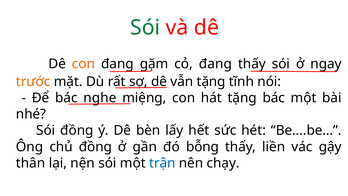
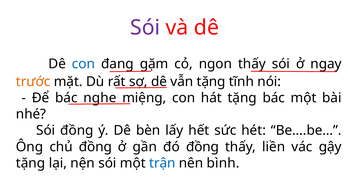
Sói at (145, 28) colour: green -> purple
con at (84, 64) colour: orange -> blue
cỏ đang: đang -> ngon
đó bỗng: bỗng -> đồng
thân at (31, 163): thân -> tặng
chạy: chạy -> bình
